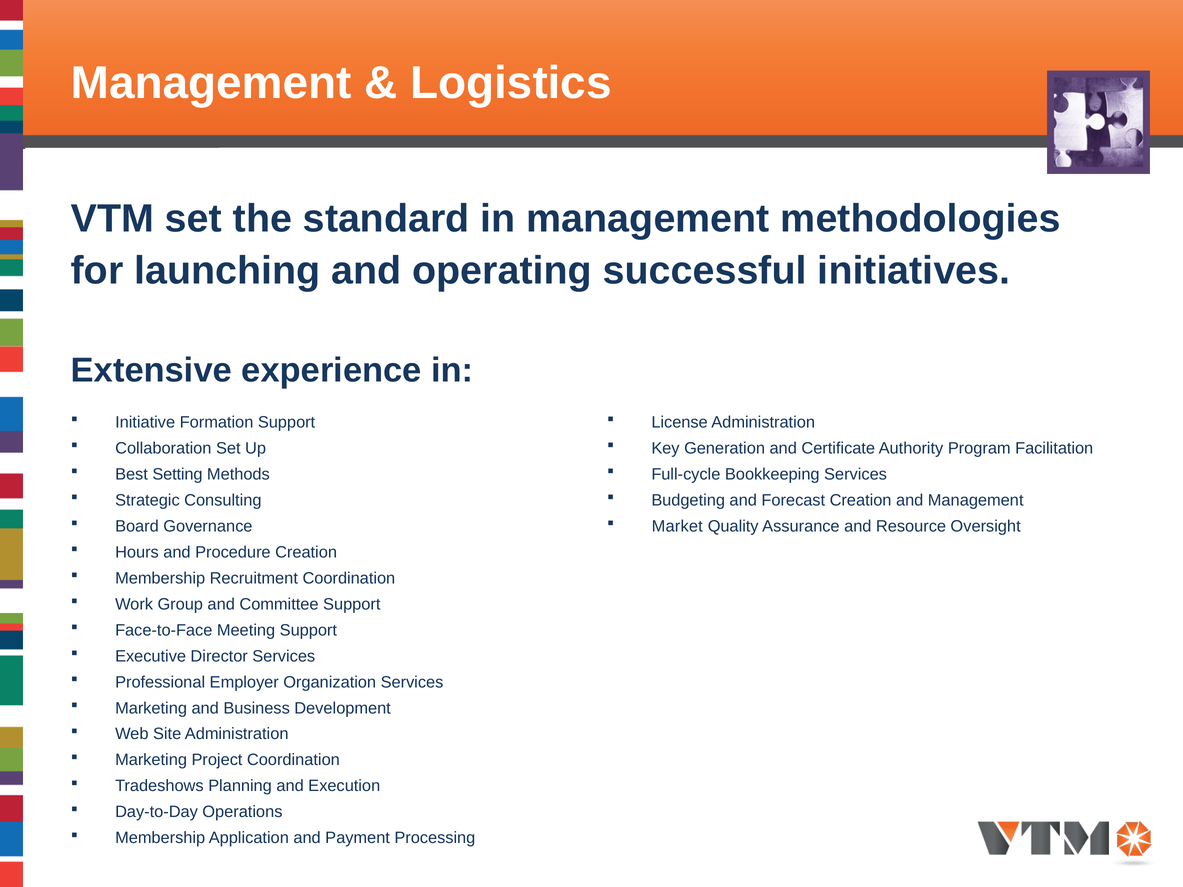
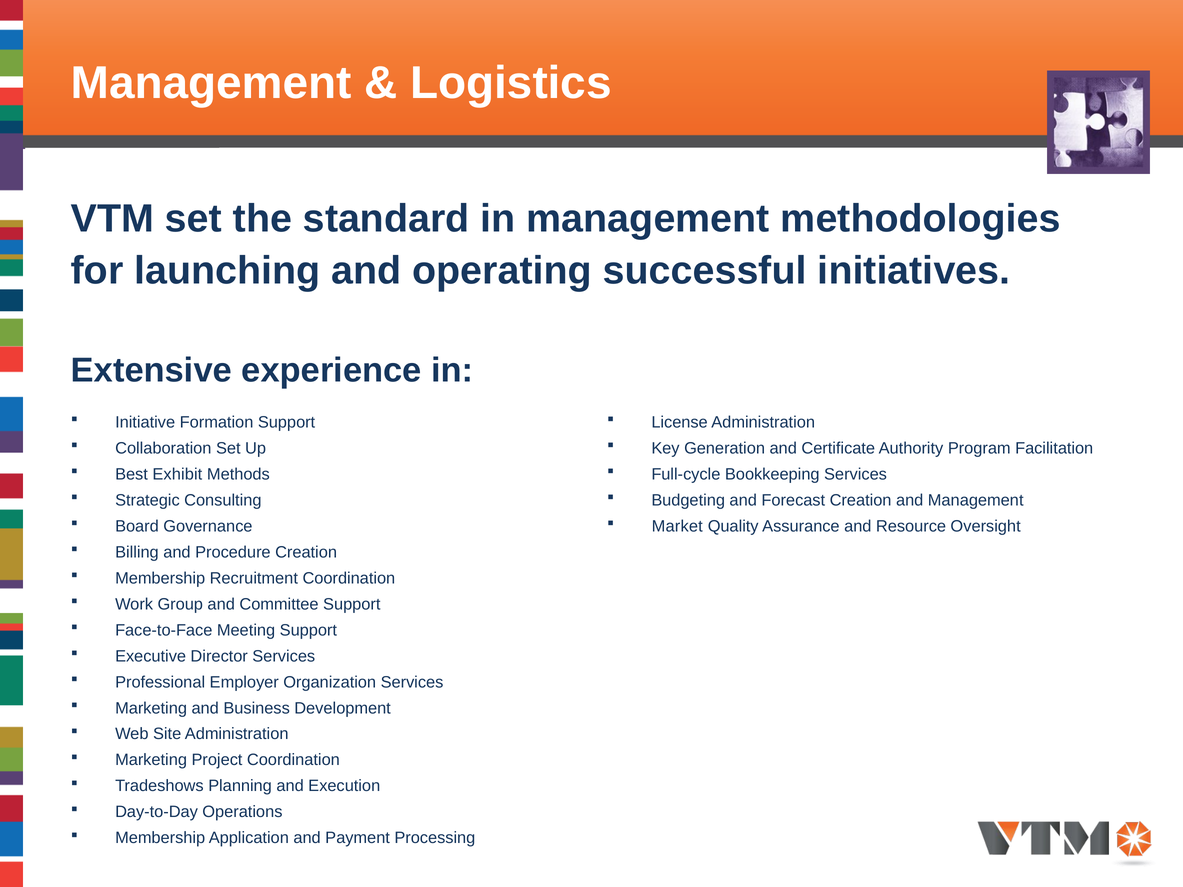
Setting: Setting -> Exhibit
Hours: Hours -> Billing
